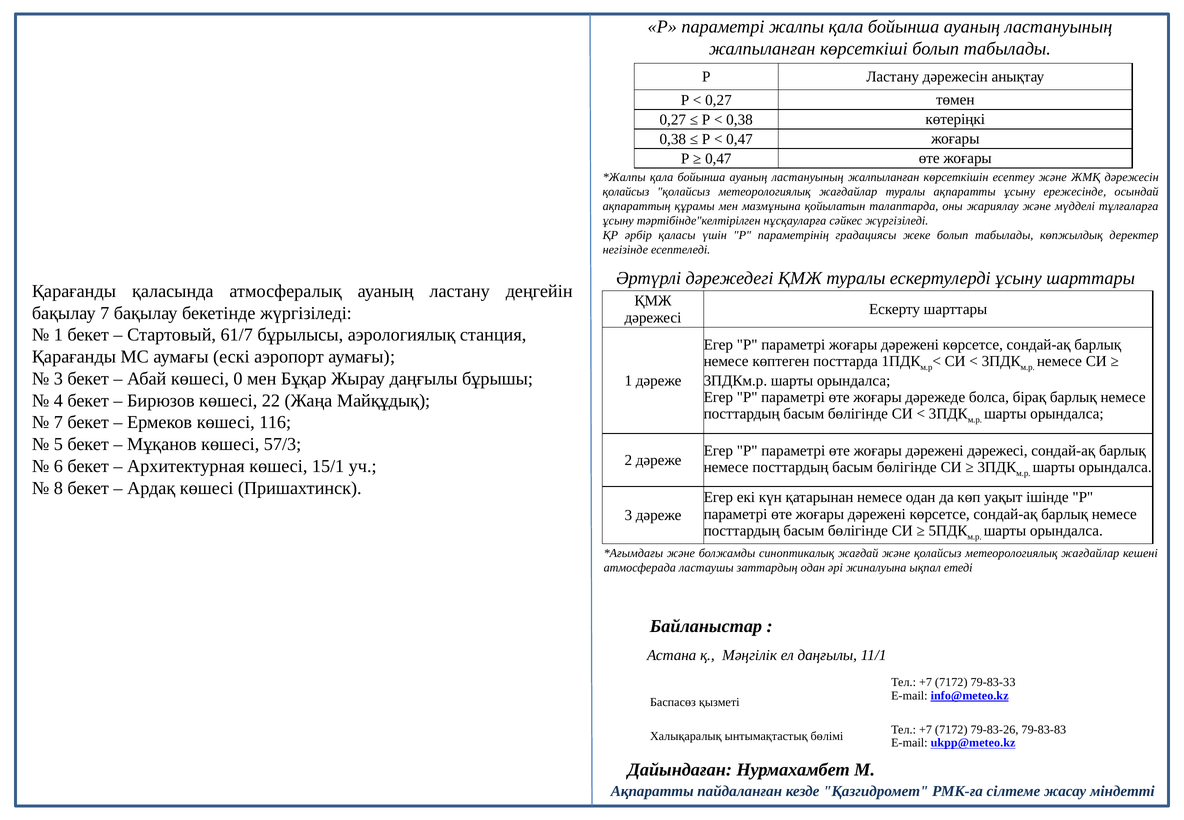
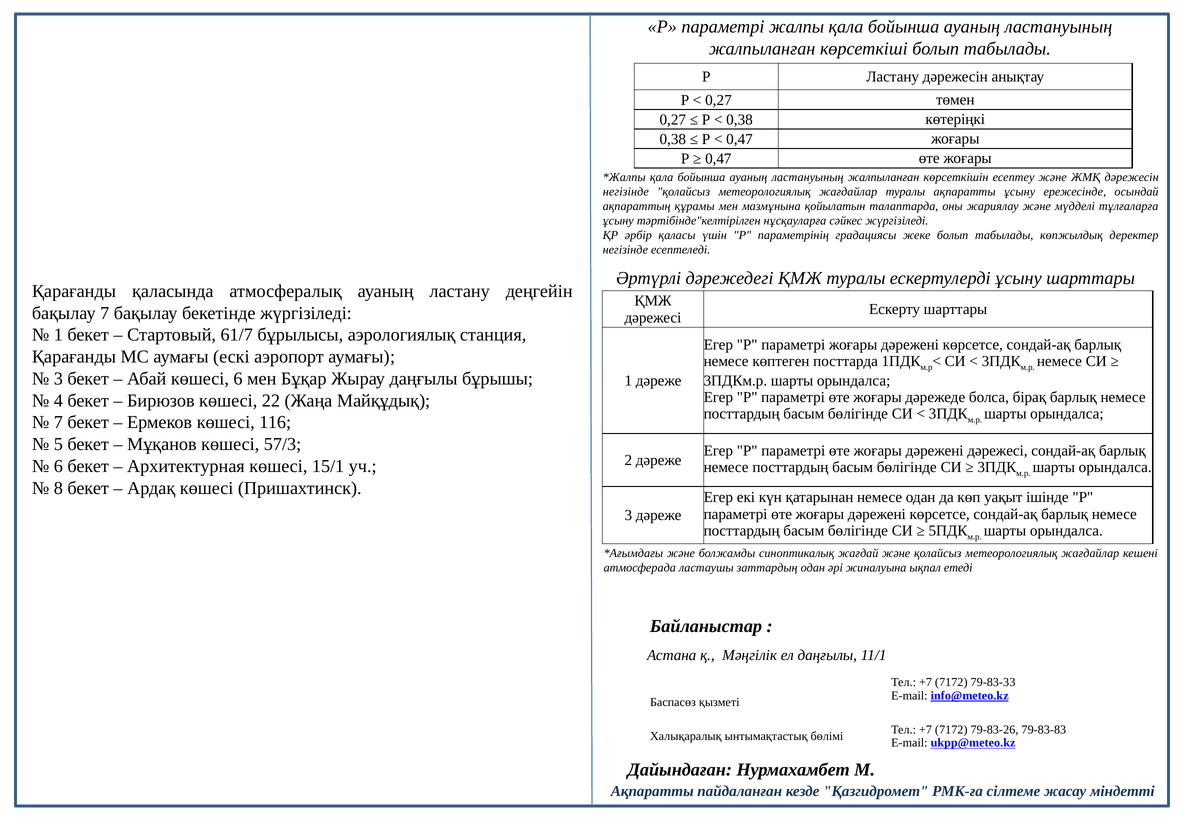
қолайсыз at (626, 192): қолайсыз -> негізінде
көшесі 0: 0 -> 6
